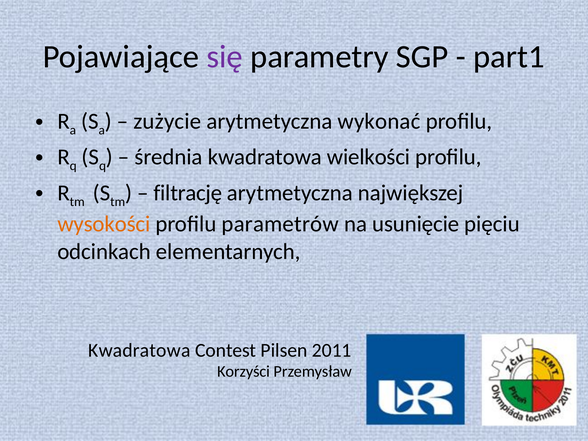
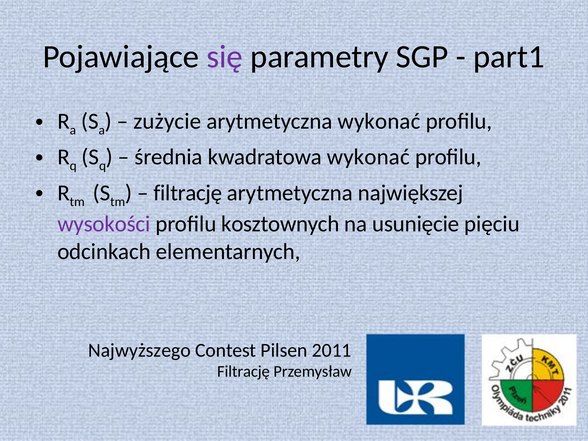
kwadratowa wielkości: wielkości -> wykonać
wysokości colour: orange -> purple
parametrów: parametrów -> kosztownych
Kwadratowa at (139, 350): Kwadratowa -> Najwyższego
Korzyści at (244, 372): Korzyści -> Filtrację
